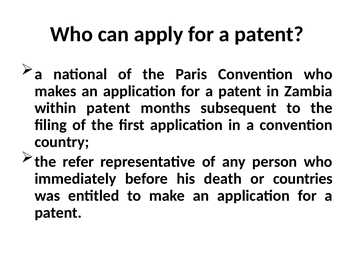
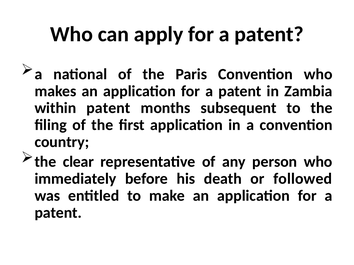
refer: refer -> clear
countries: countries -> followed
